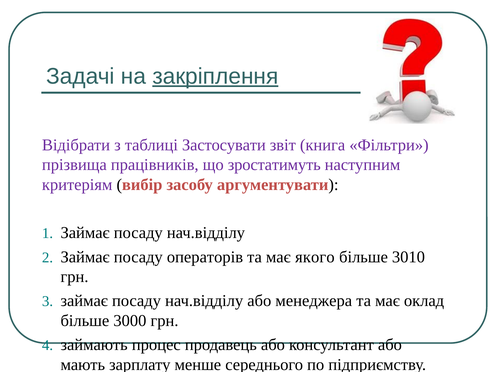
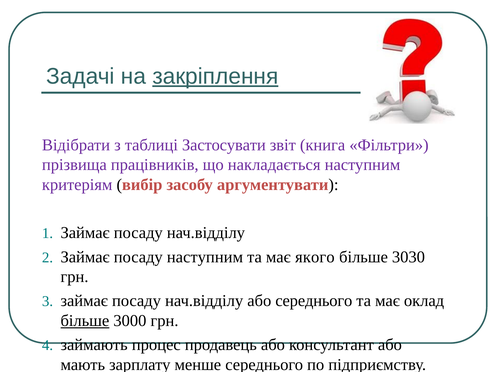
зростатимуть: зростатимуть -> накладається
посаду операторів: операторів -> наступним
3010: 3010 -> 3030
або менеджера: менеджера -> середнього
більше at (85, 320) underline: none -> present
